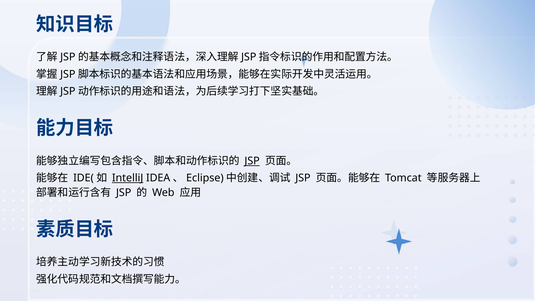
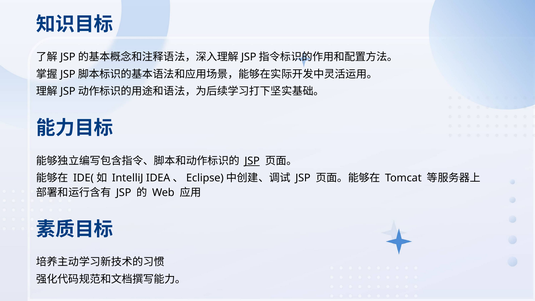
IntelliJ underline: present -> none
